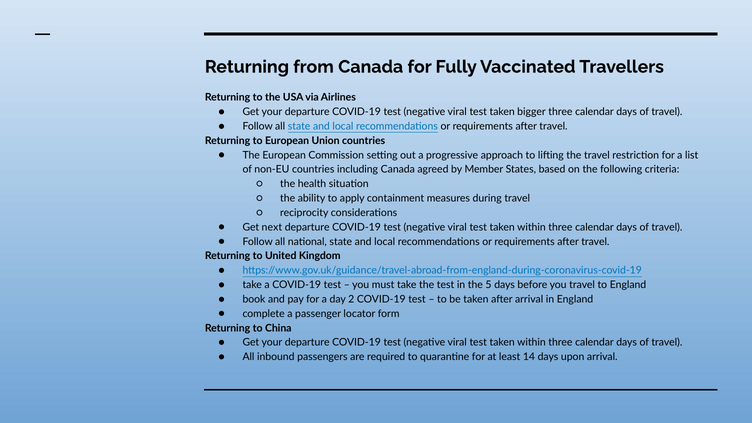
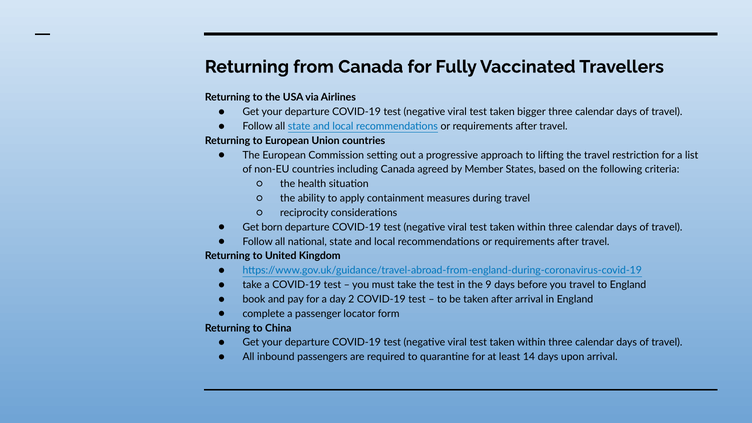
next: next -> born
5: 5 -> 9
